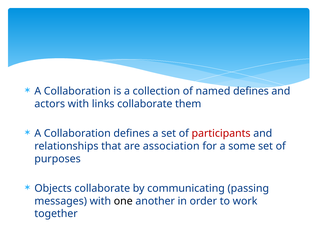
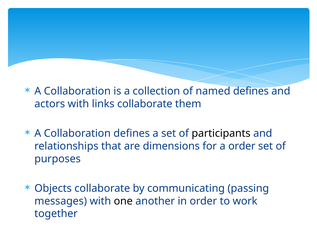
participants colour: red -> black
association: association -> dimensions
a some: some -> order
